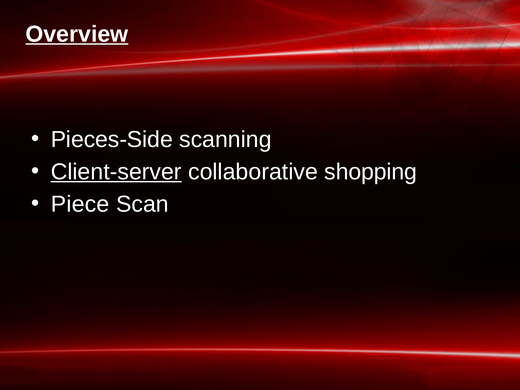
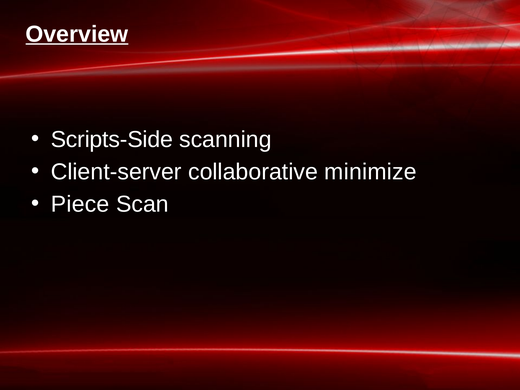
Pieces-Side: Pieces-Side -> Scripts-Side
Client-server underline: present -> none
shopping: shopping -> minimize
